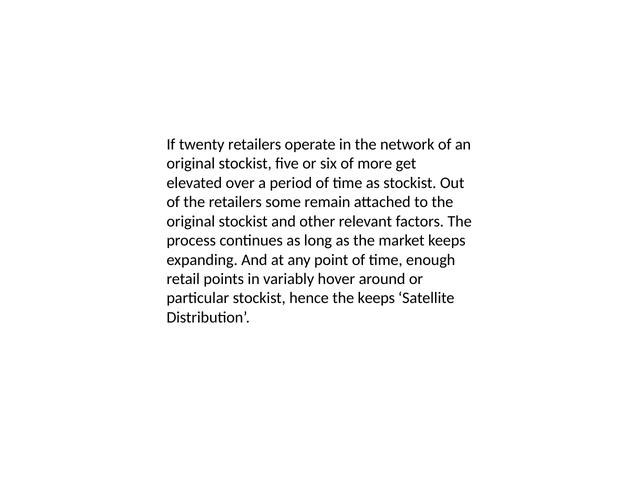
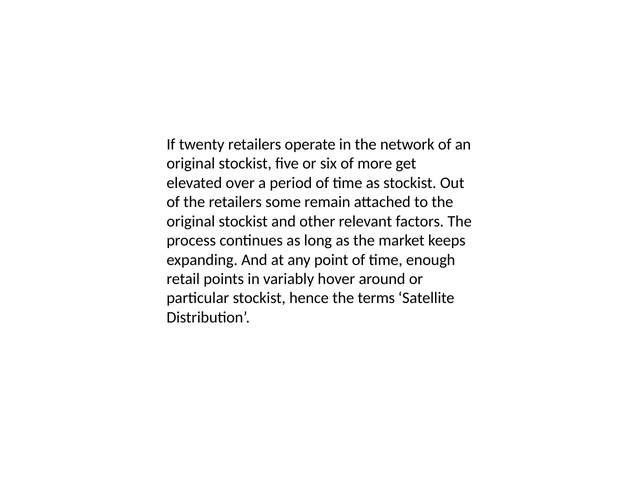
the keeps: keeps -> terms
